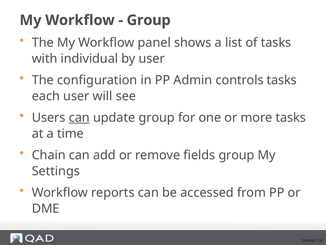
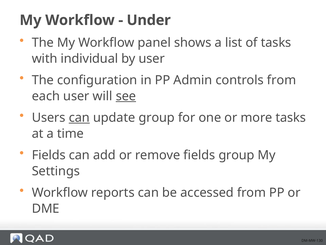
Group at (149, 20): Group -> Under
controls tasks: tasks -> from
see underline: none -> present
Chain at (49, 155): Chain -> Fields
